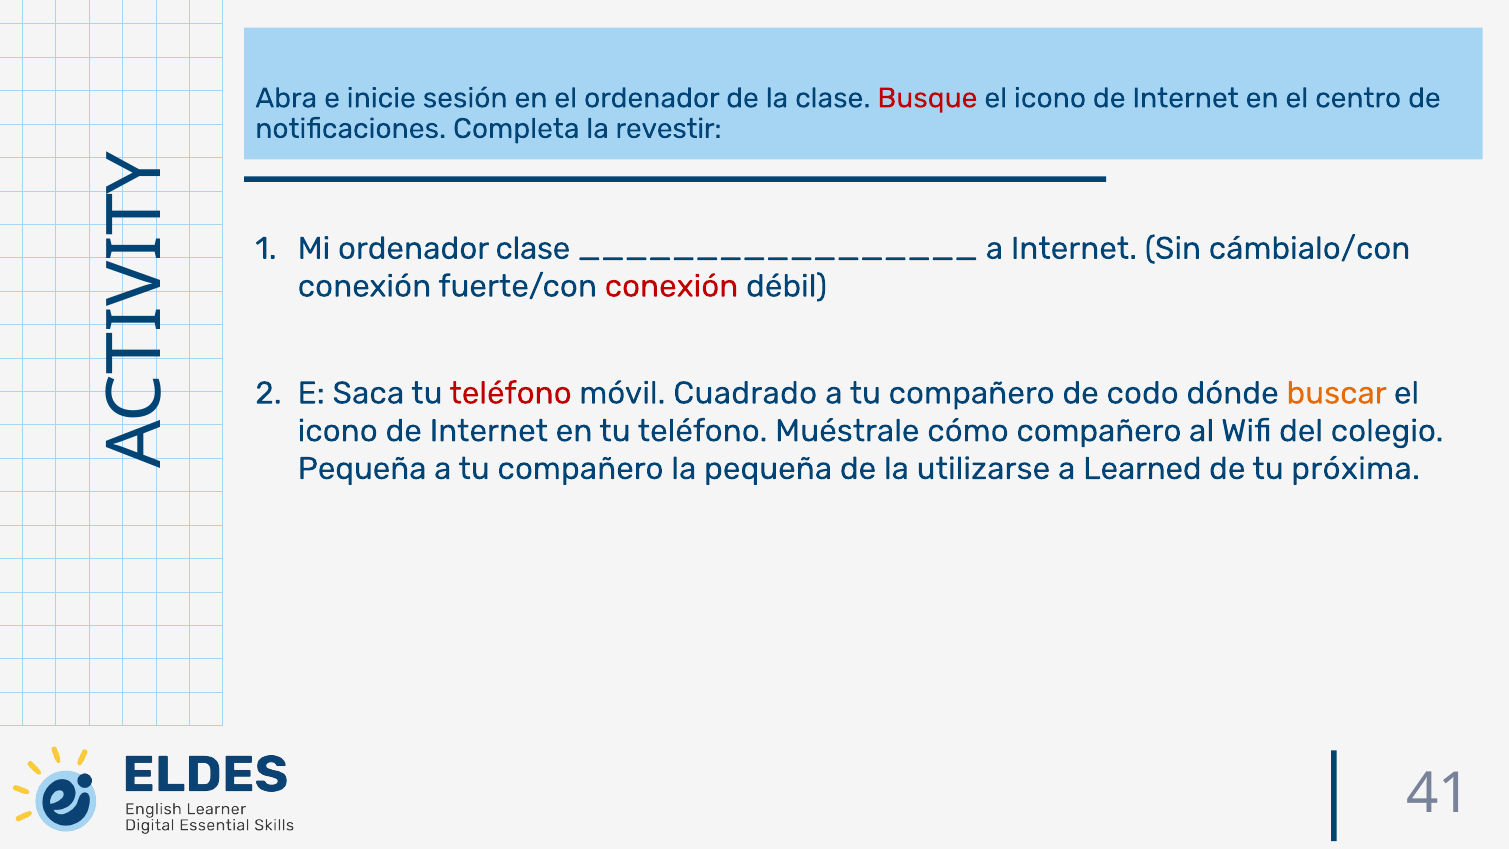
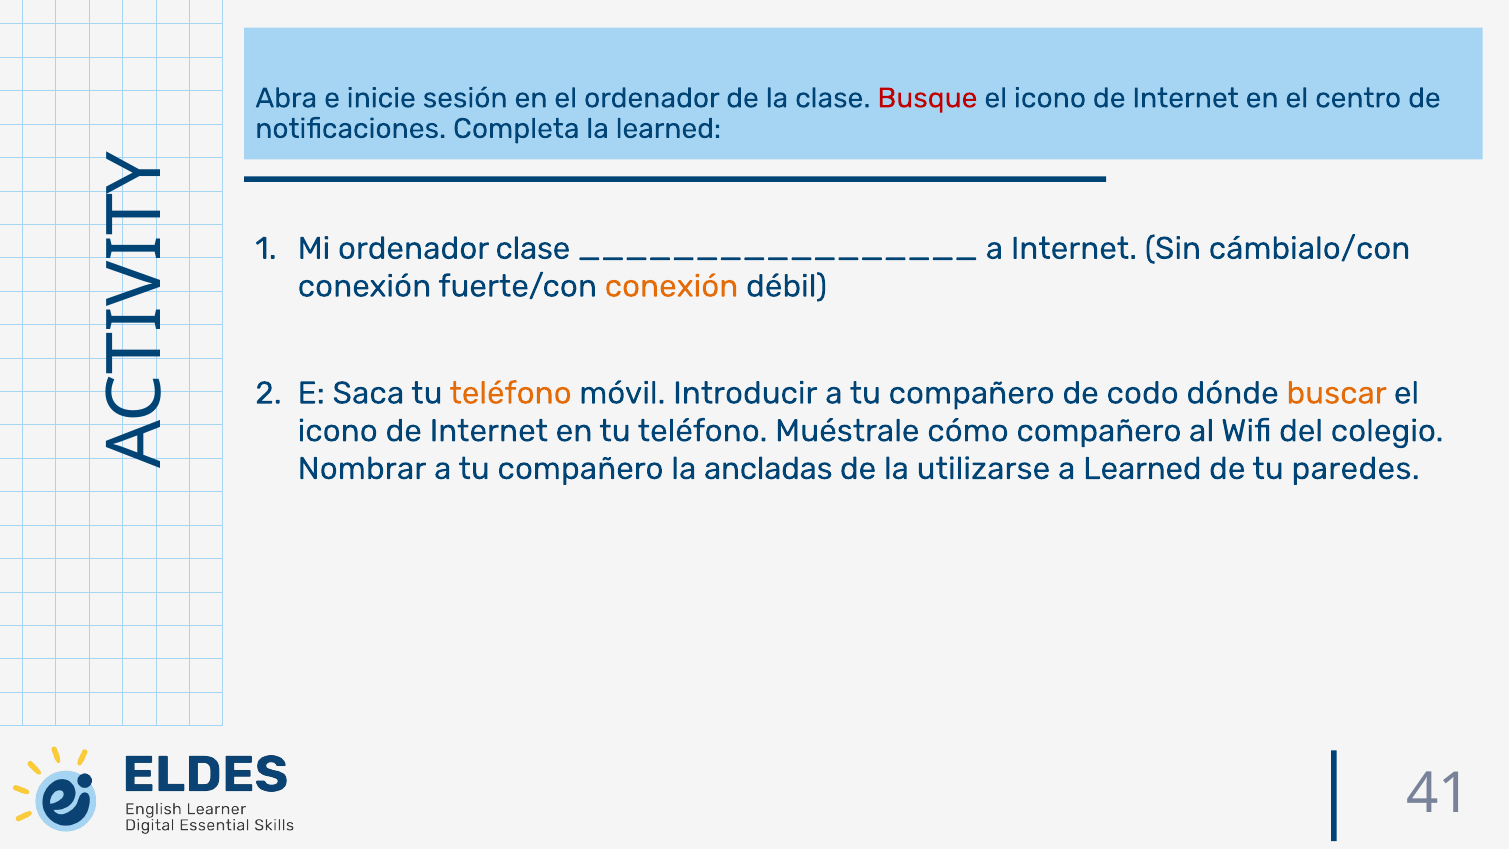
la revestir: revestir -> learned
conexión at (672, 286) colour: red -> orange
teléfono at (511, 393) colour: red -> orange
Cuadrado: Cuadrado -> Introducir
Pequeña at (362, 469): Pequeña -> Nombrar
la pequeña: pequeña -> ancladas
próxima: próxima -> paredes
